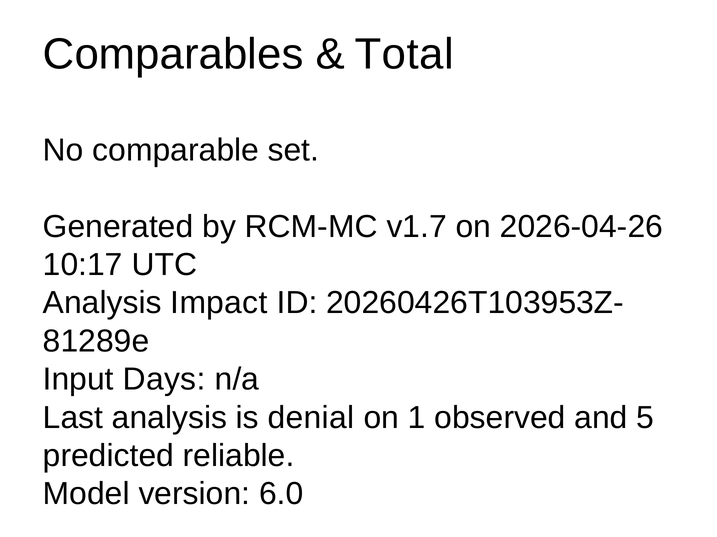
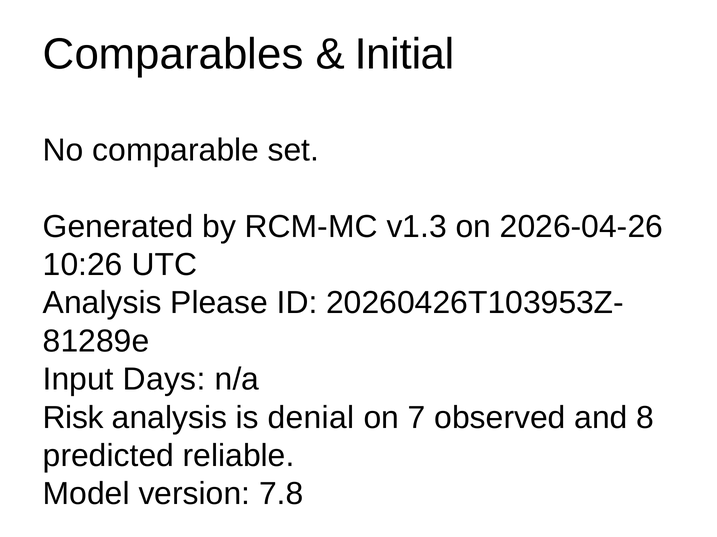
Total: Total -> Initial
v1.7: v1.7 -> v1.3
10:17: 10:17 -> 10:26
Impact: Impact -> Please
Last: Last -> Risk
1: 1 -> 7
5: 5 -> 8
6.0: 6.0 -> 7.8
